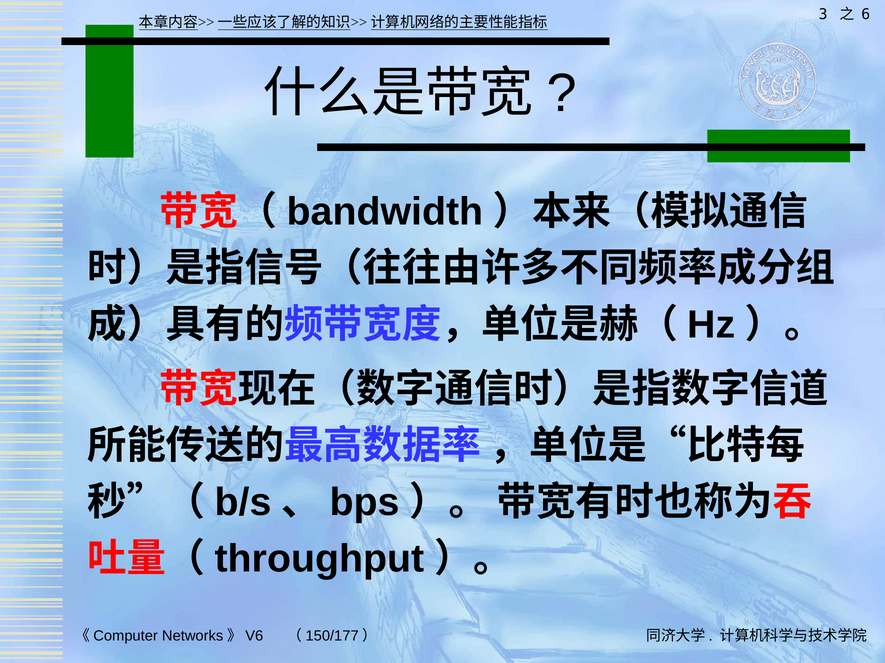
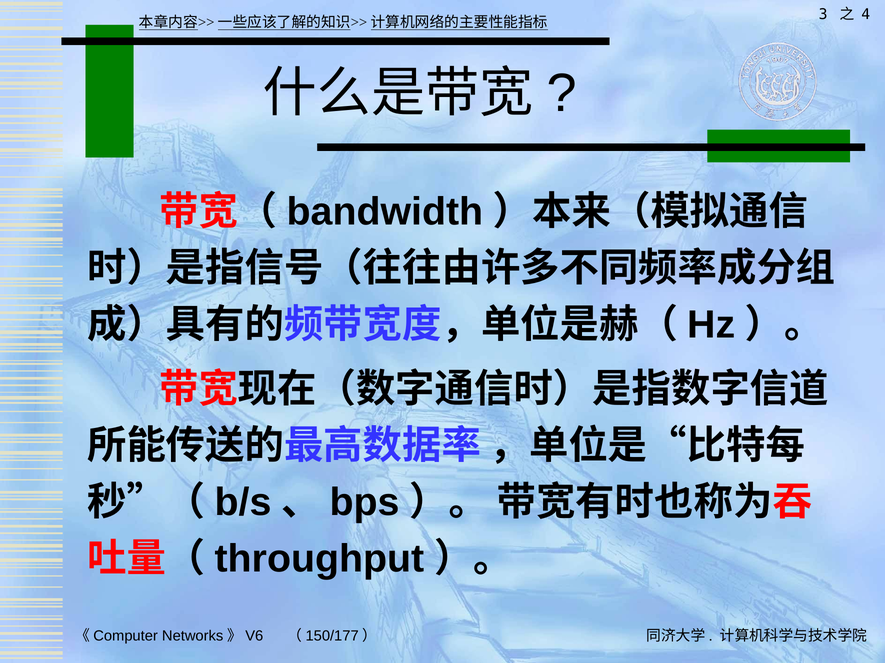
6: 6 -> 4
